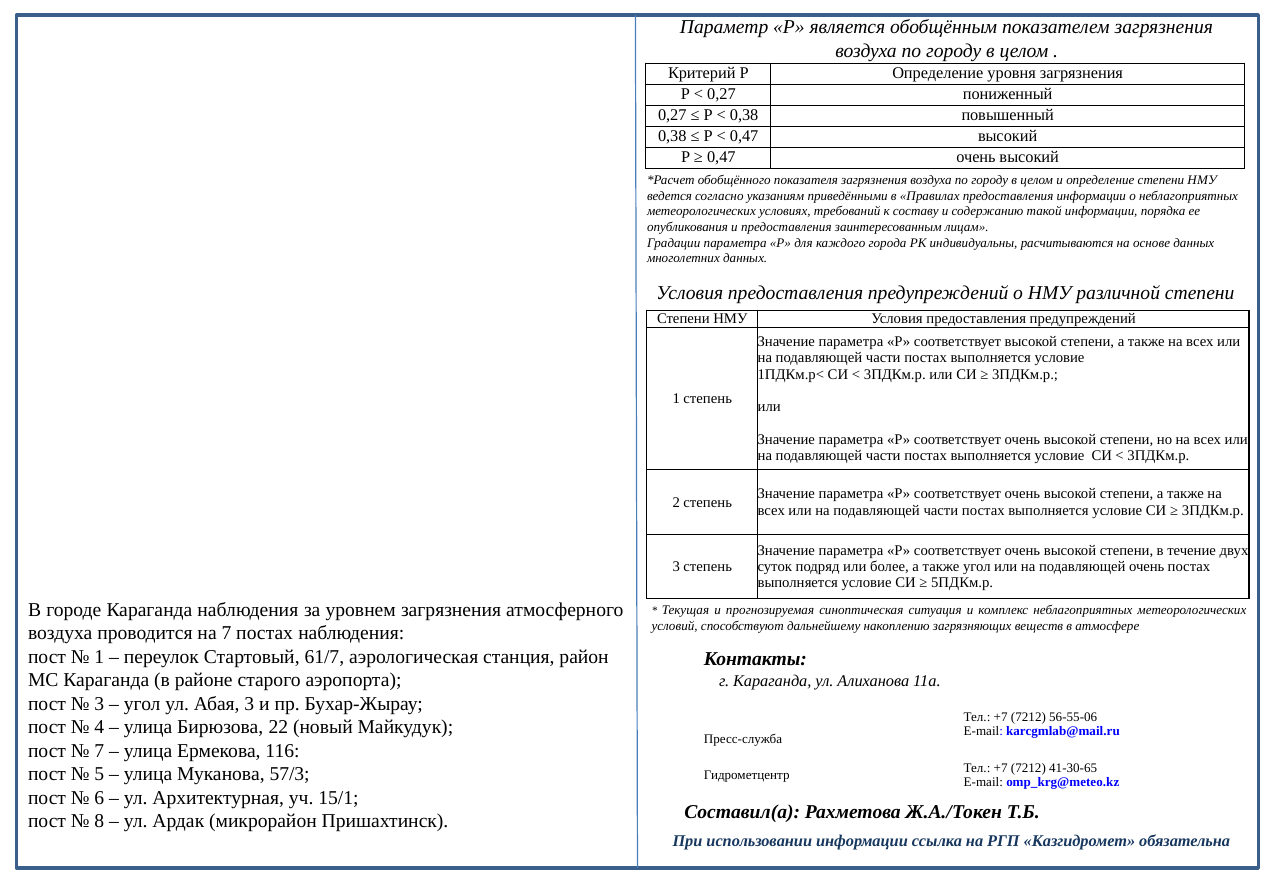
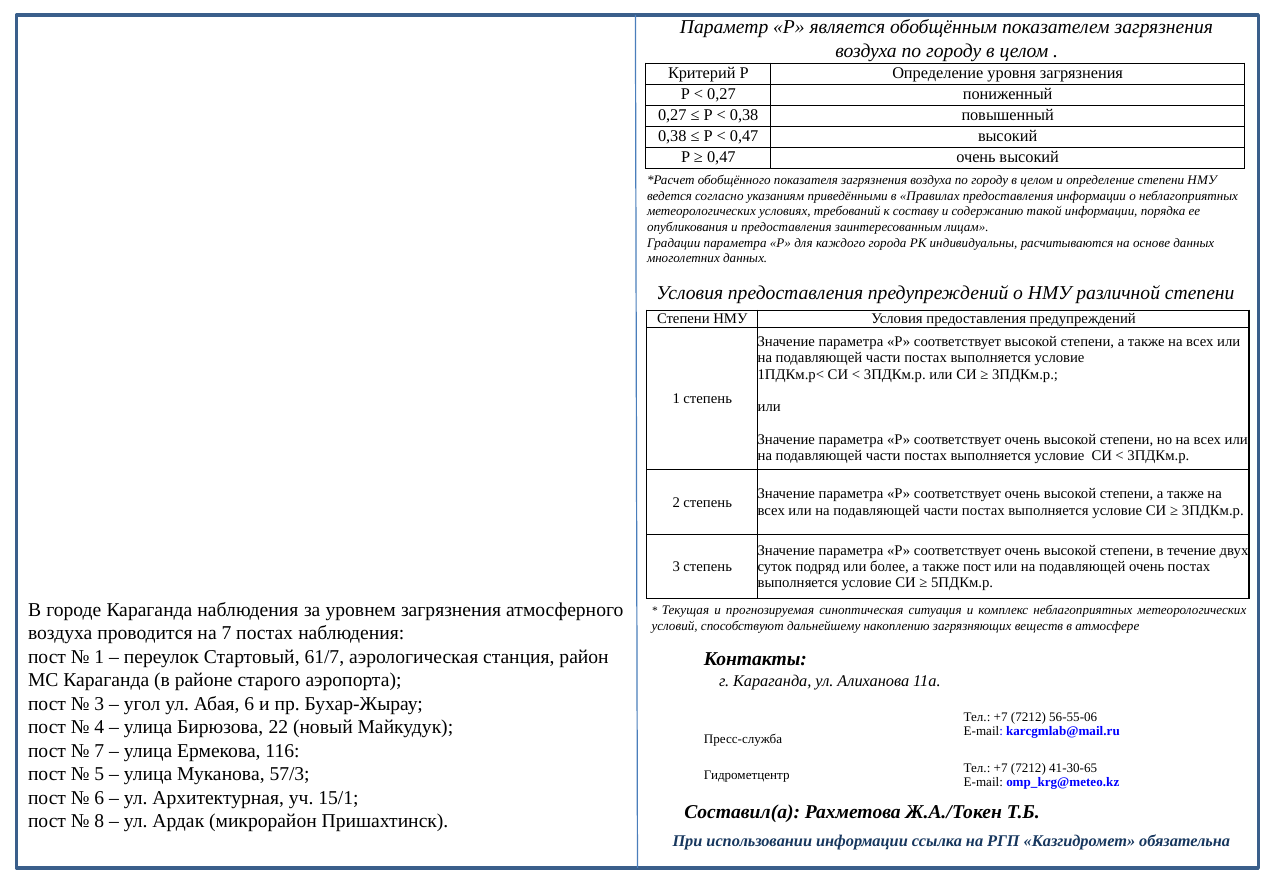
также угол: угол -> пост
Абая 3: 3 -> 6
